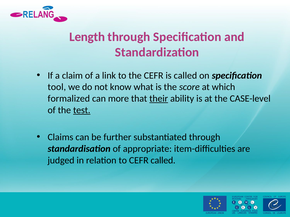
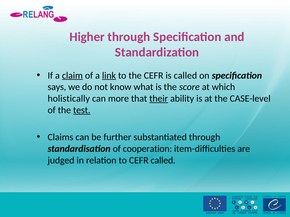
Length: Length -> Higher
claim underline: none -> present
link underline: none -> present
tool: tool -> says
formalized: formalized -> holistically
appropriate: appropriate -> cooperation
